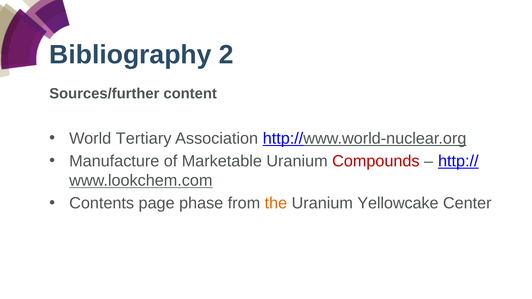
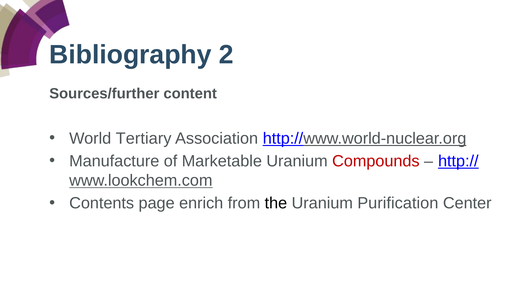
phase: phase -> enrich
the colour: orange -> black
Yellowcake: Yellowcake -> Purification
